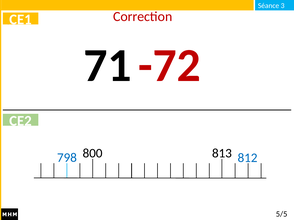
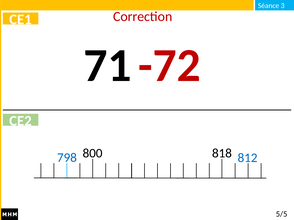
813: 813 -> 818
